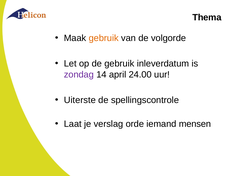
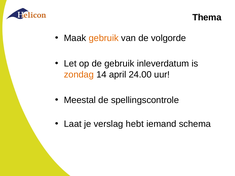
zondag colour: purple -> orange
Uiterste: Uiterste -> Meestal
orde: orde -> hebt
mensen: mensen -> schema
